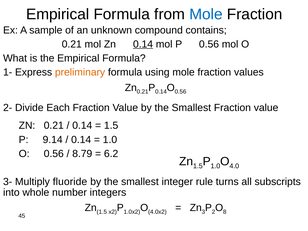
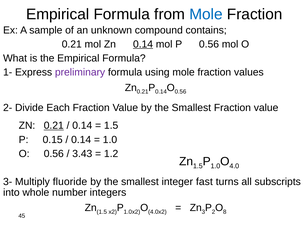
preliminary colour: orange -> purple
0.21 at (54, 126) underline: none -> present
9.14: 9.14 -> 0.15
8.79: 8.79 -> 3.43
6.2: 6.2 -> 1.2
rule: rule -> fast
